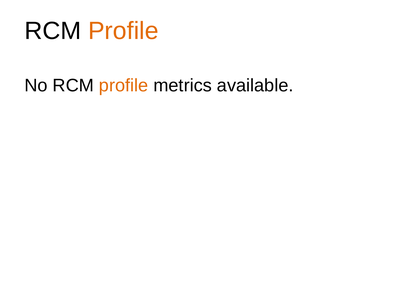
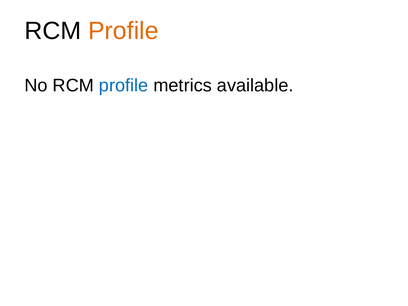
profile at (124, 86) colour: orange -> blue
